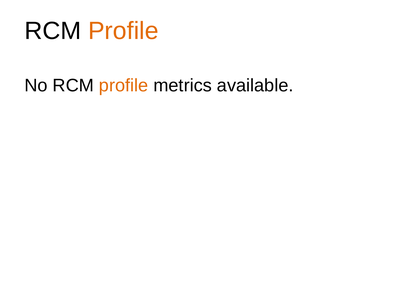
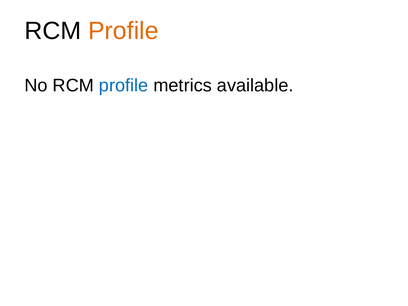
profile at (124, 86) colour: orange -> blue
